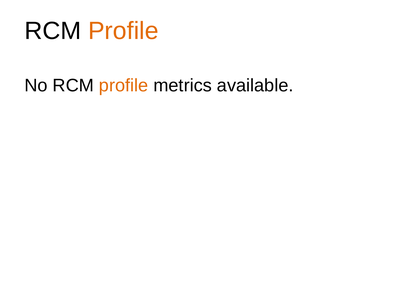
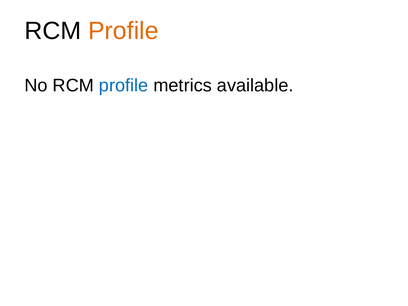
profile at (124, 86) colour: orange -> blue
